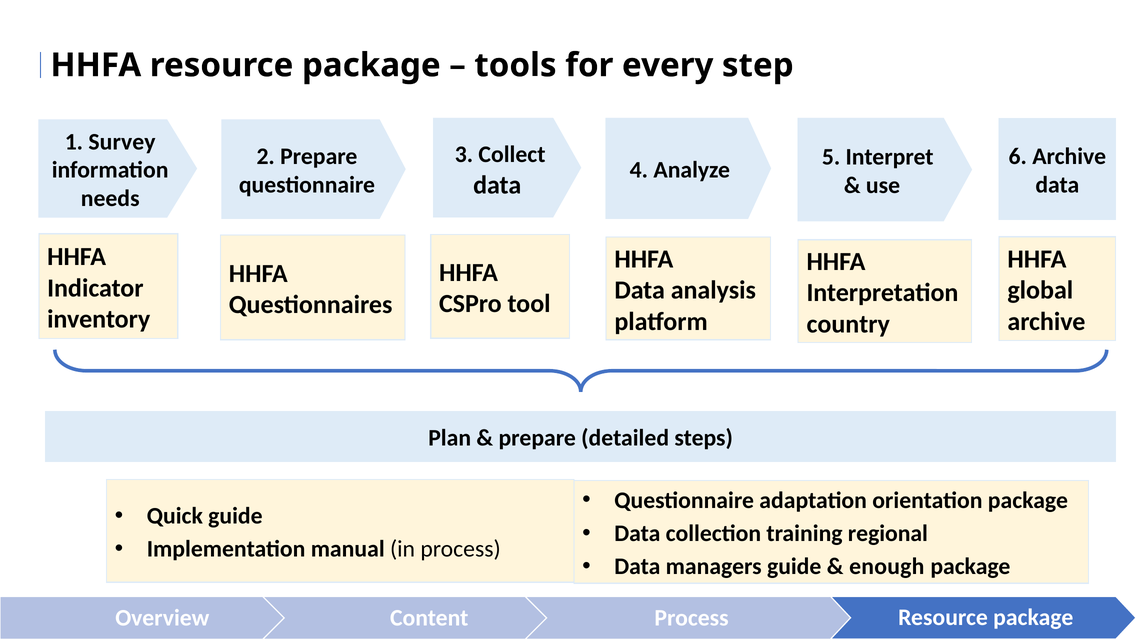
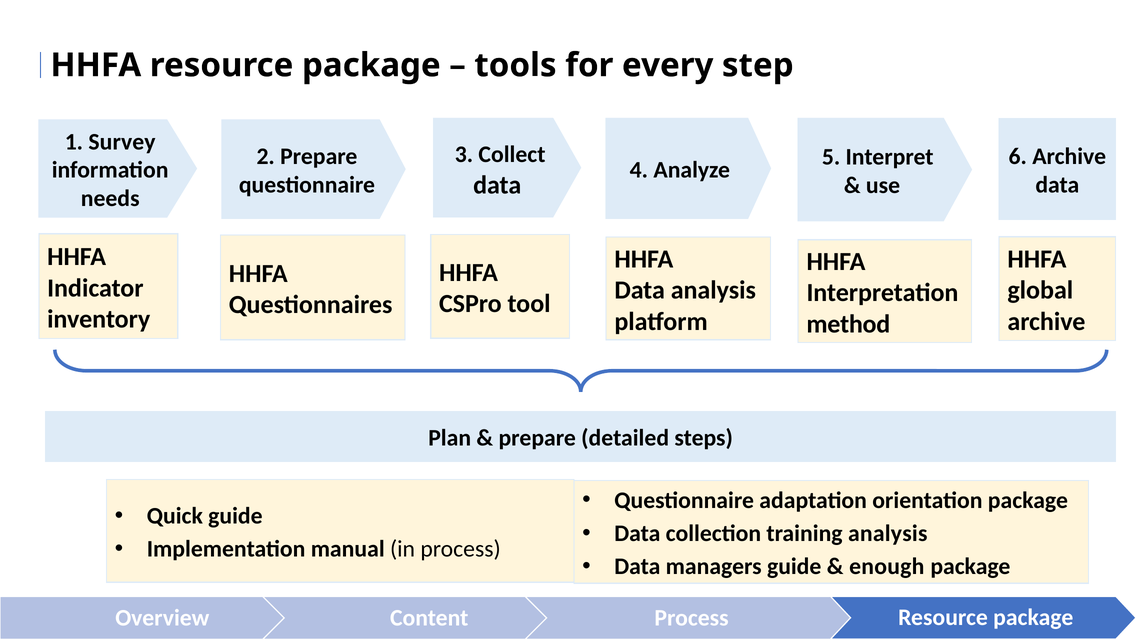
country: country -> method
training regional: regional -> analysis
